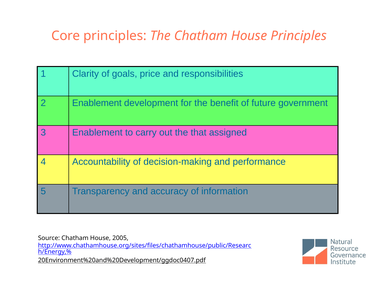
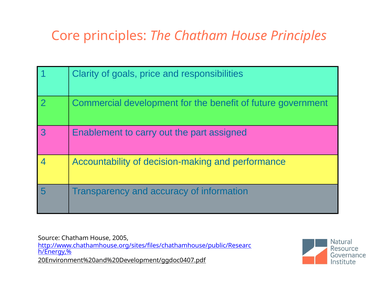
2 Enablement: Enablement -> Commercial
that: that -> part
